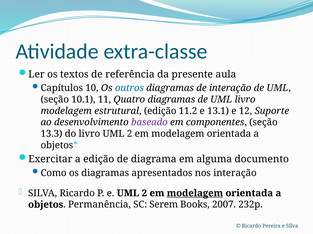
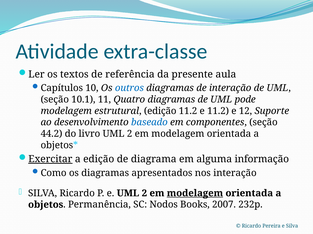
UML livro: livro -> pode
e 13.1: 13.1 -> 11.2
baseado colour: purple -> blue
13.3: 13.3 -> 44.2
Exercitar underline: none -> present
documento: documento -> informação
Serem: Serem -> Nodos
